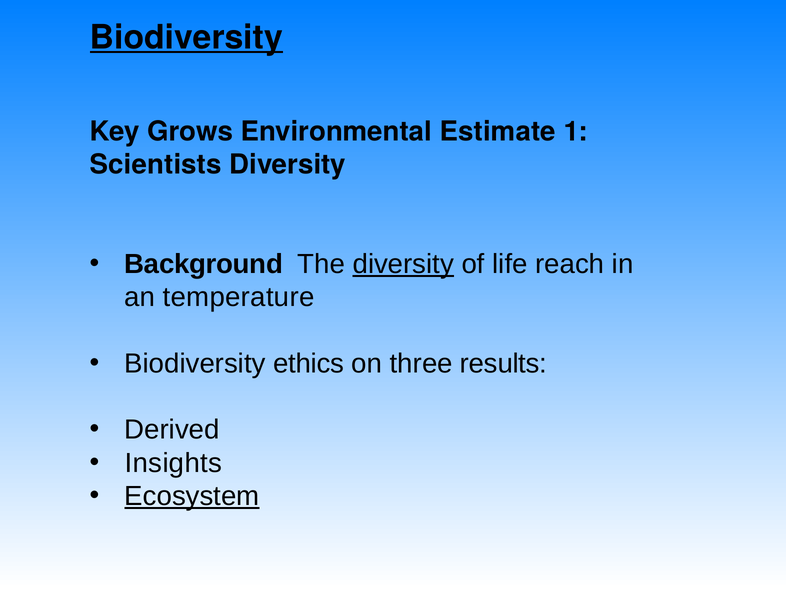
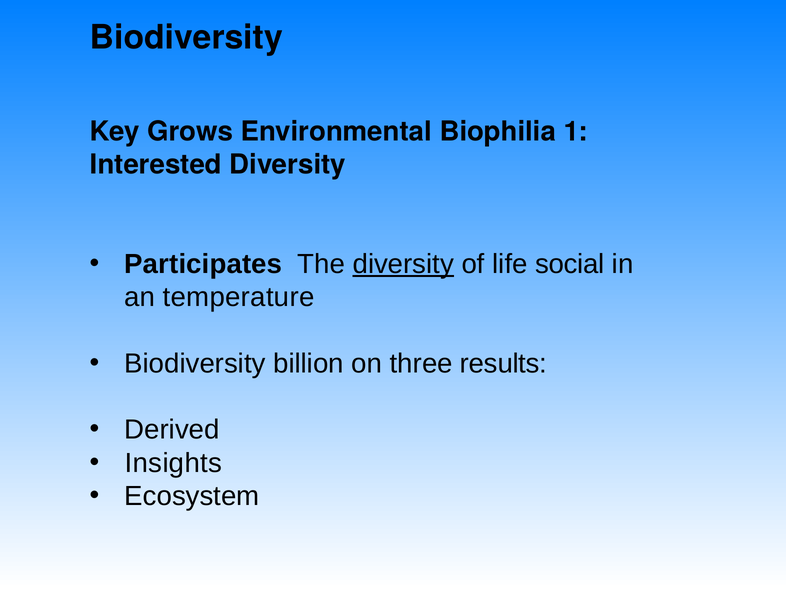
Biodiversity at (186, 38) underline: present -> none
Estimate: Estimate -> Biophilia
Scientists: Scientists -> Interested
Background: Background -> Participates
reach: reach -> social
ethics: ethics -> billion
Ecosystem underline: present -> none
